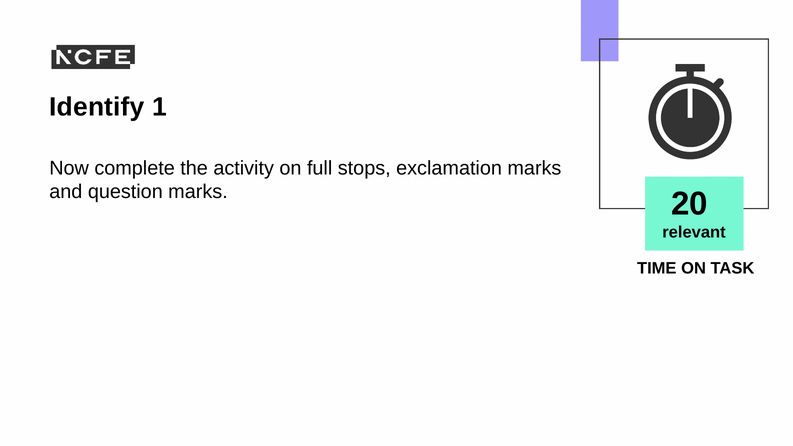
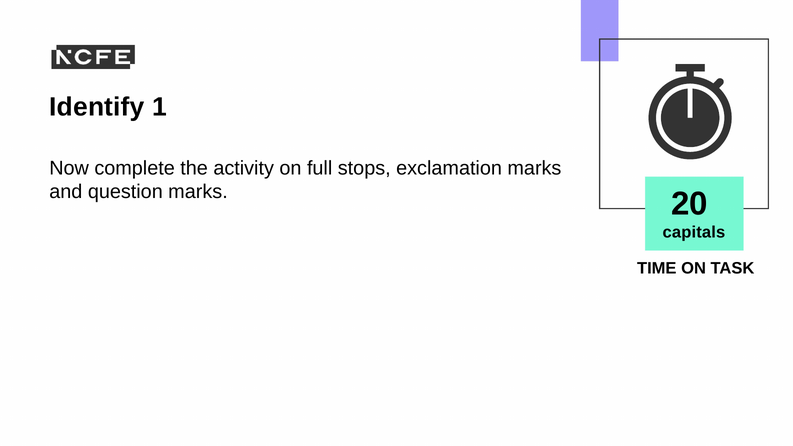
relevant: relevant -> capitals
